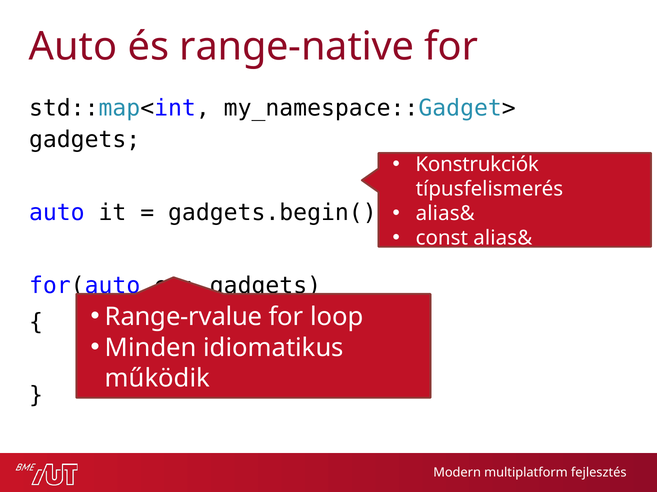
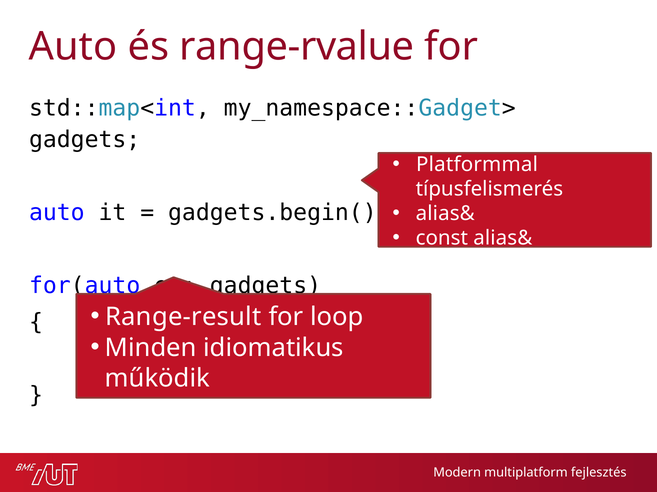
range-native: range-native -> range-rvalue
Konstrukciók: Konstrukciók -> Platformmal
Range-rvalue: Range-rvalue -> Range-result
